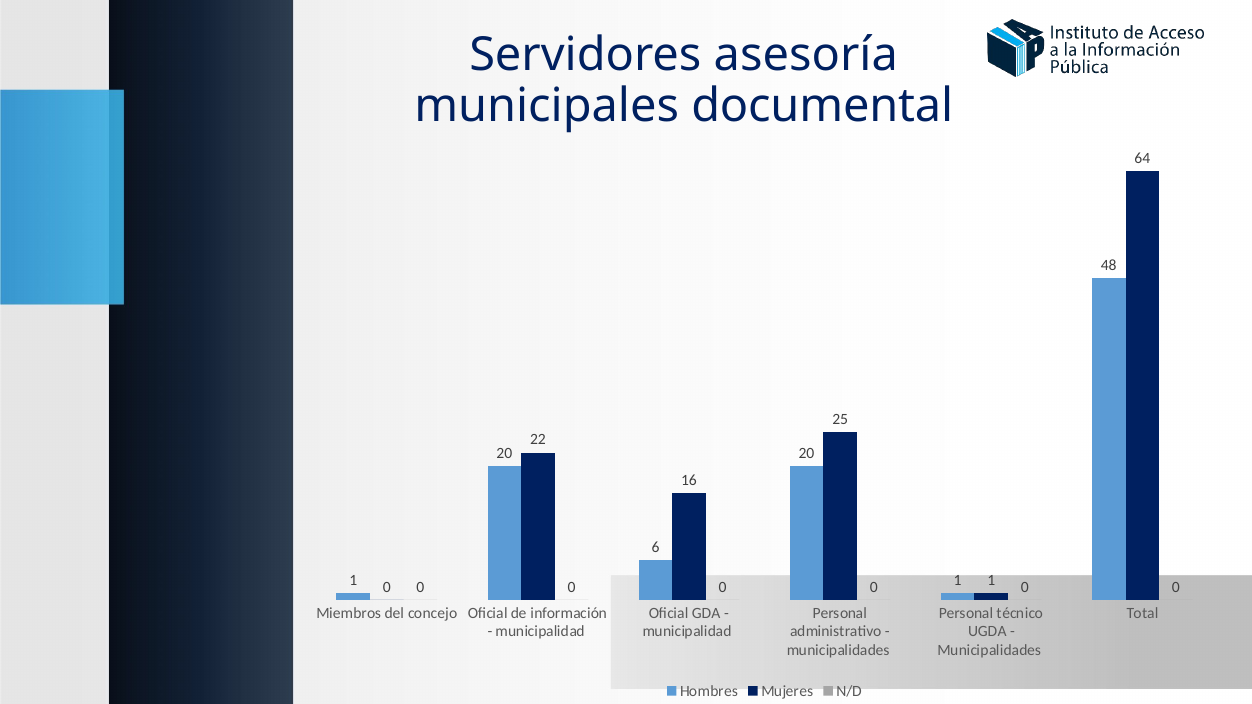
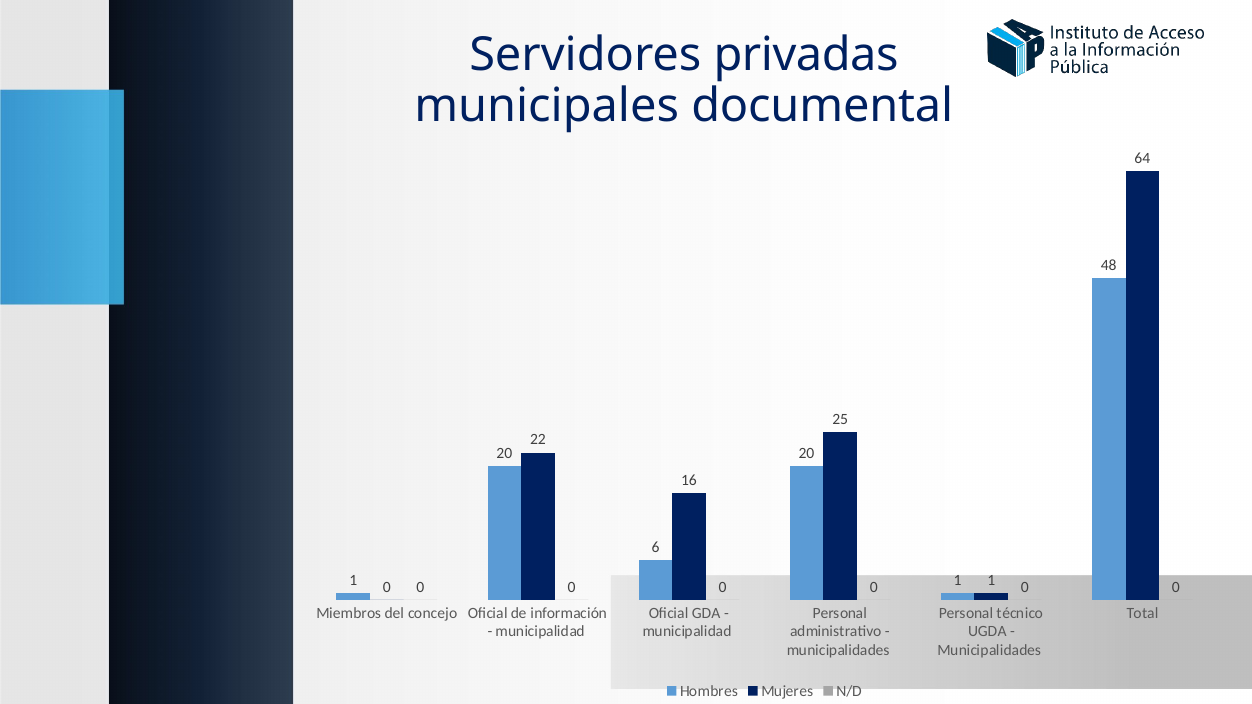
asesoría: asesoría -> privadas
